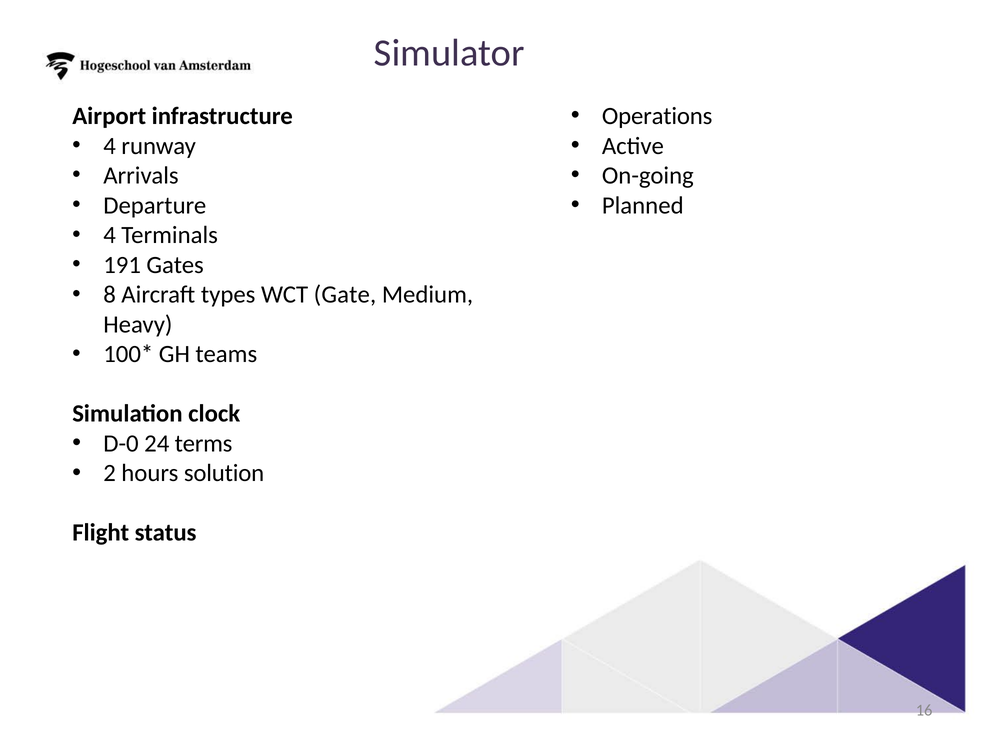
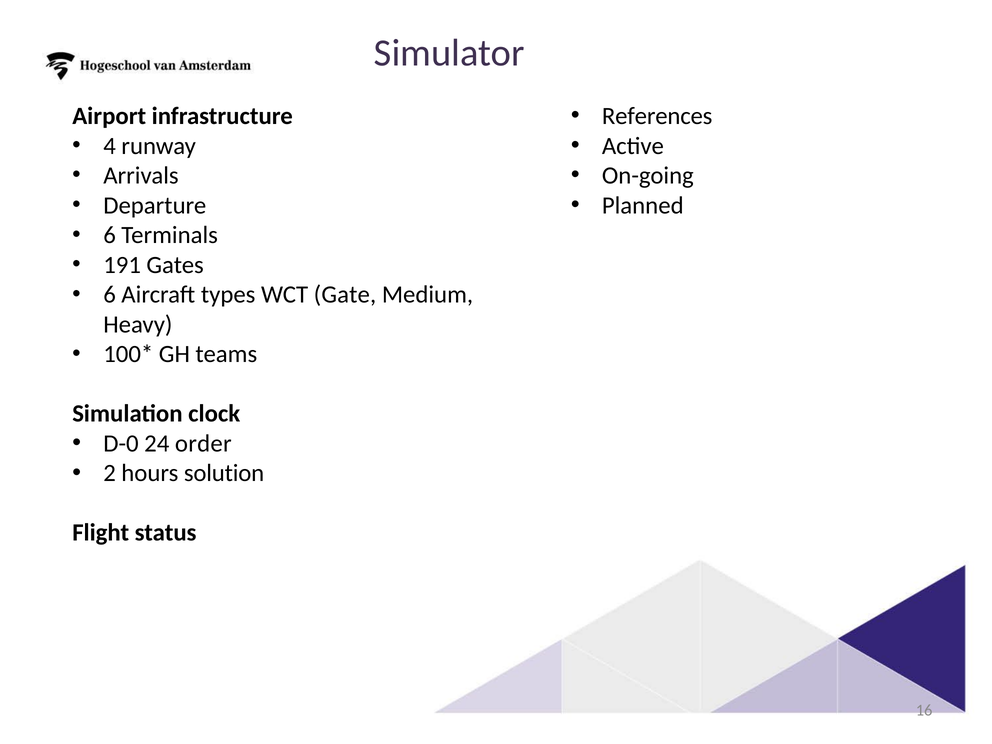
Operations: Operations -> References
4 at (110, 235): 4 -> 6
8 at (110, 295): 8 -> 6
terms: terms -> order
